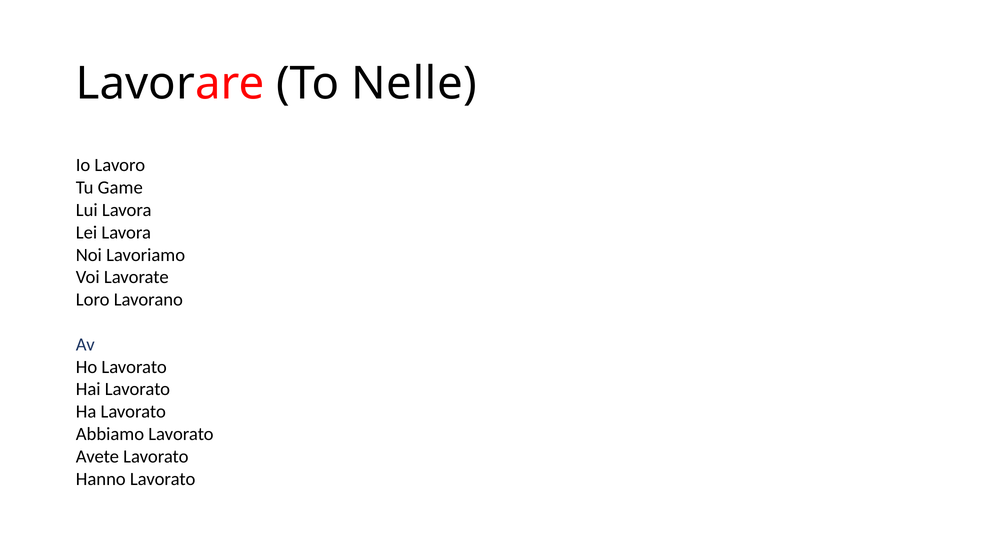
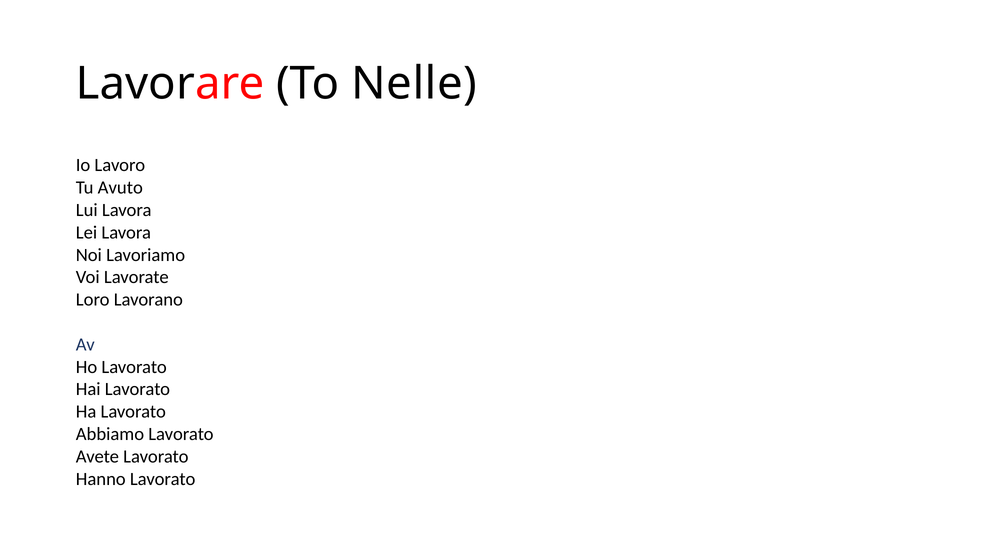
Game: Game -> Avuto
